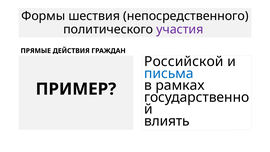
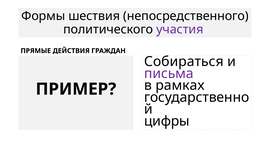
Российской: Российской -> Собираться
письма colour: blue -> purple
влиять: влиять -> цифры
